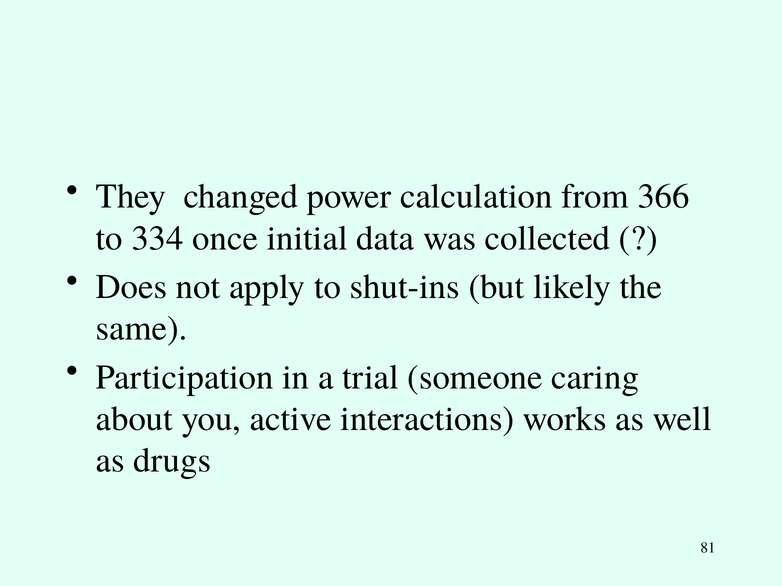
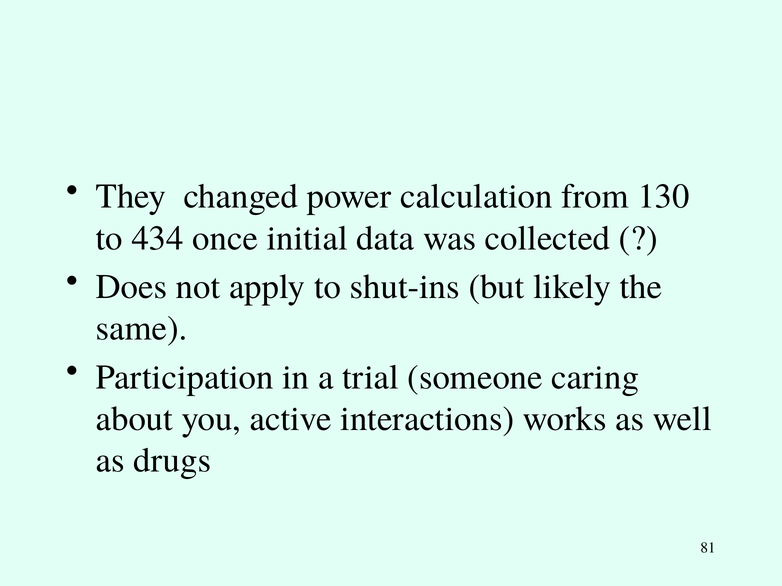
366: 366 -> 130
334: 334 -> 434
